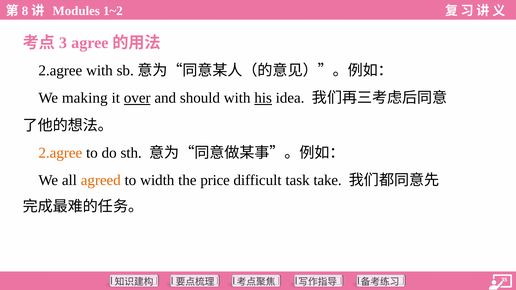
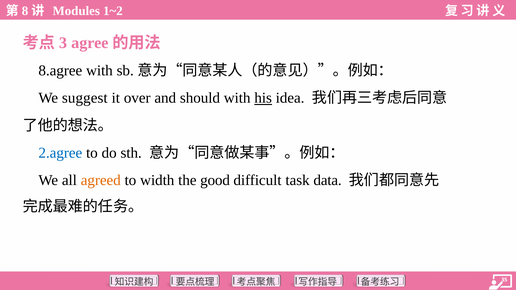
2.agree at (60, 71): 2.agree -> 8.agree
making: making -> suggest
over underline: present -> none
2.agree at (60, 153) colour: orange -> blue
price: price -> good
take: take -> data
